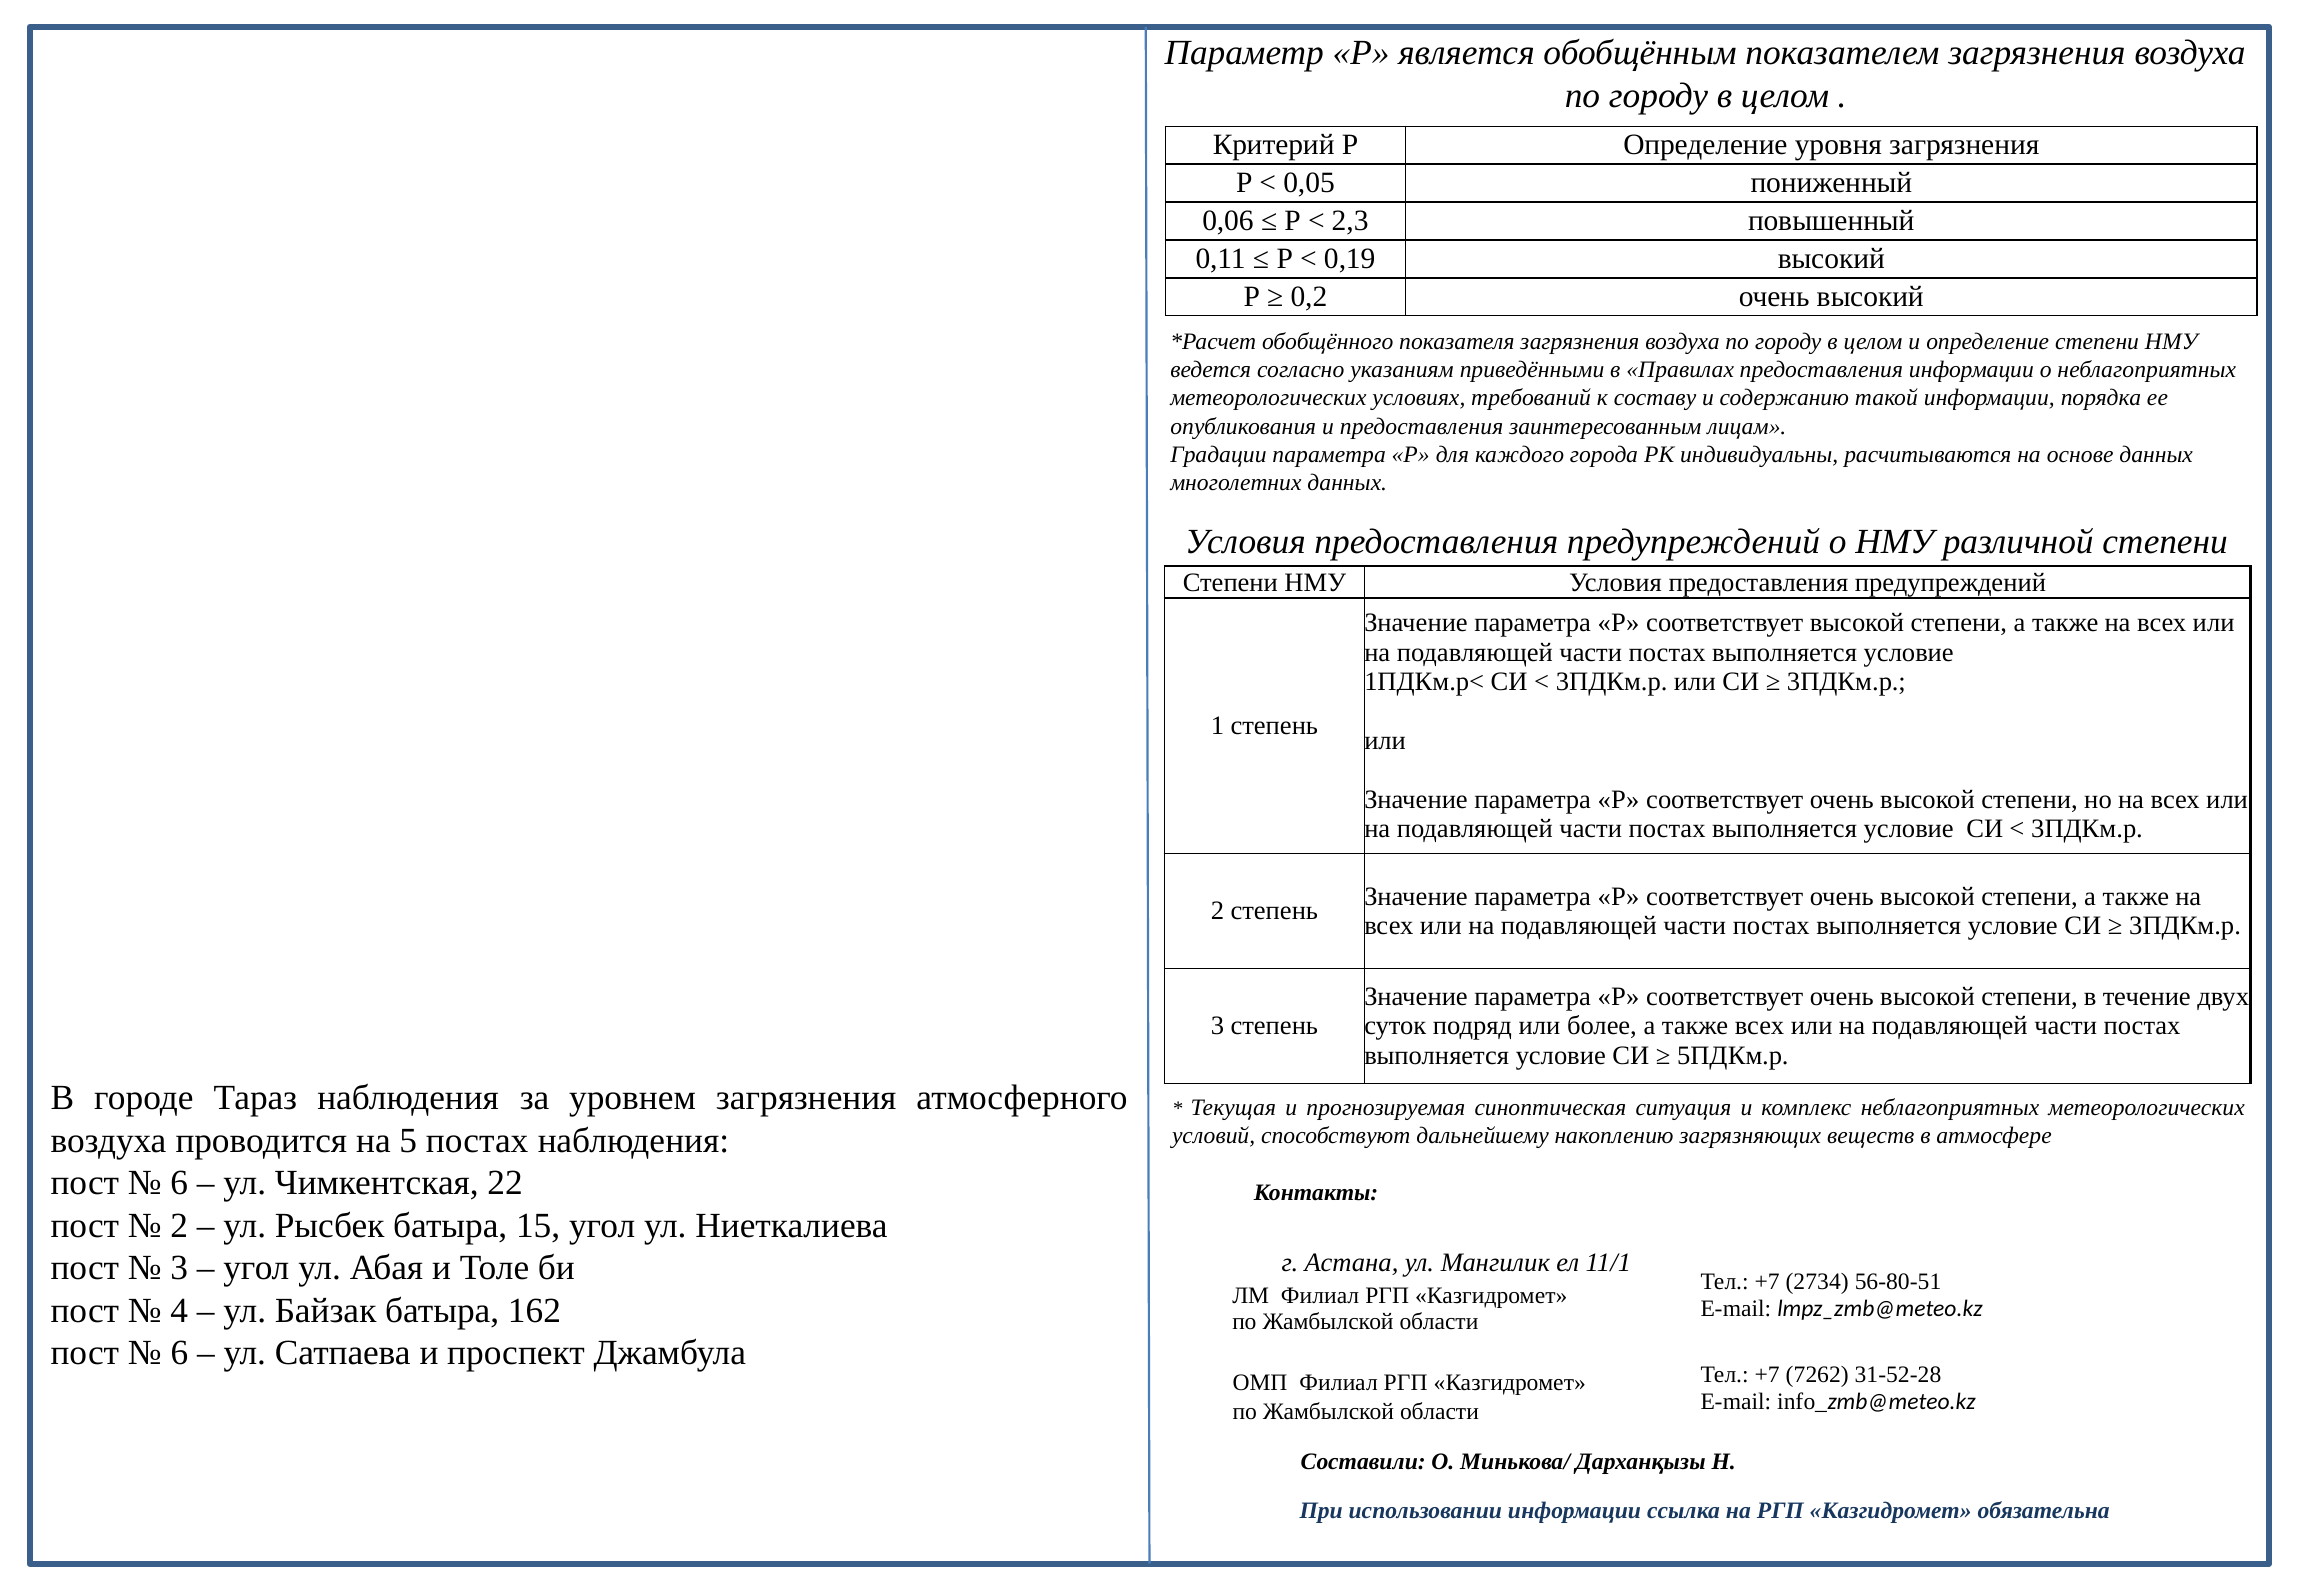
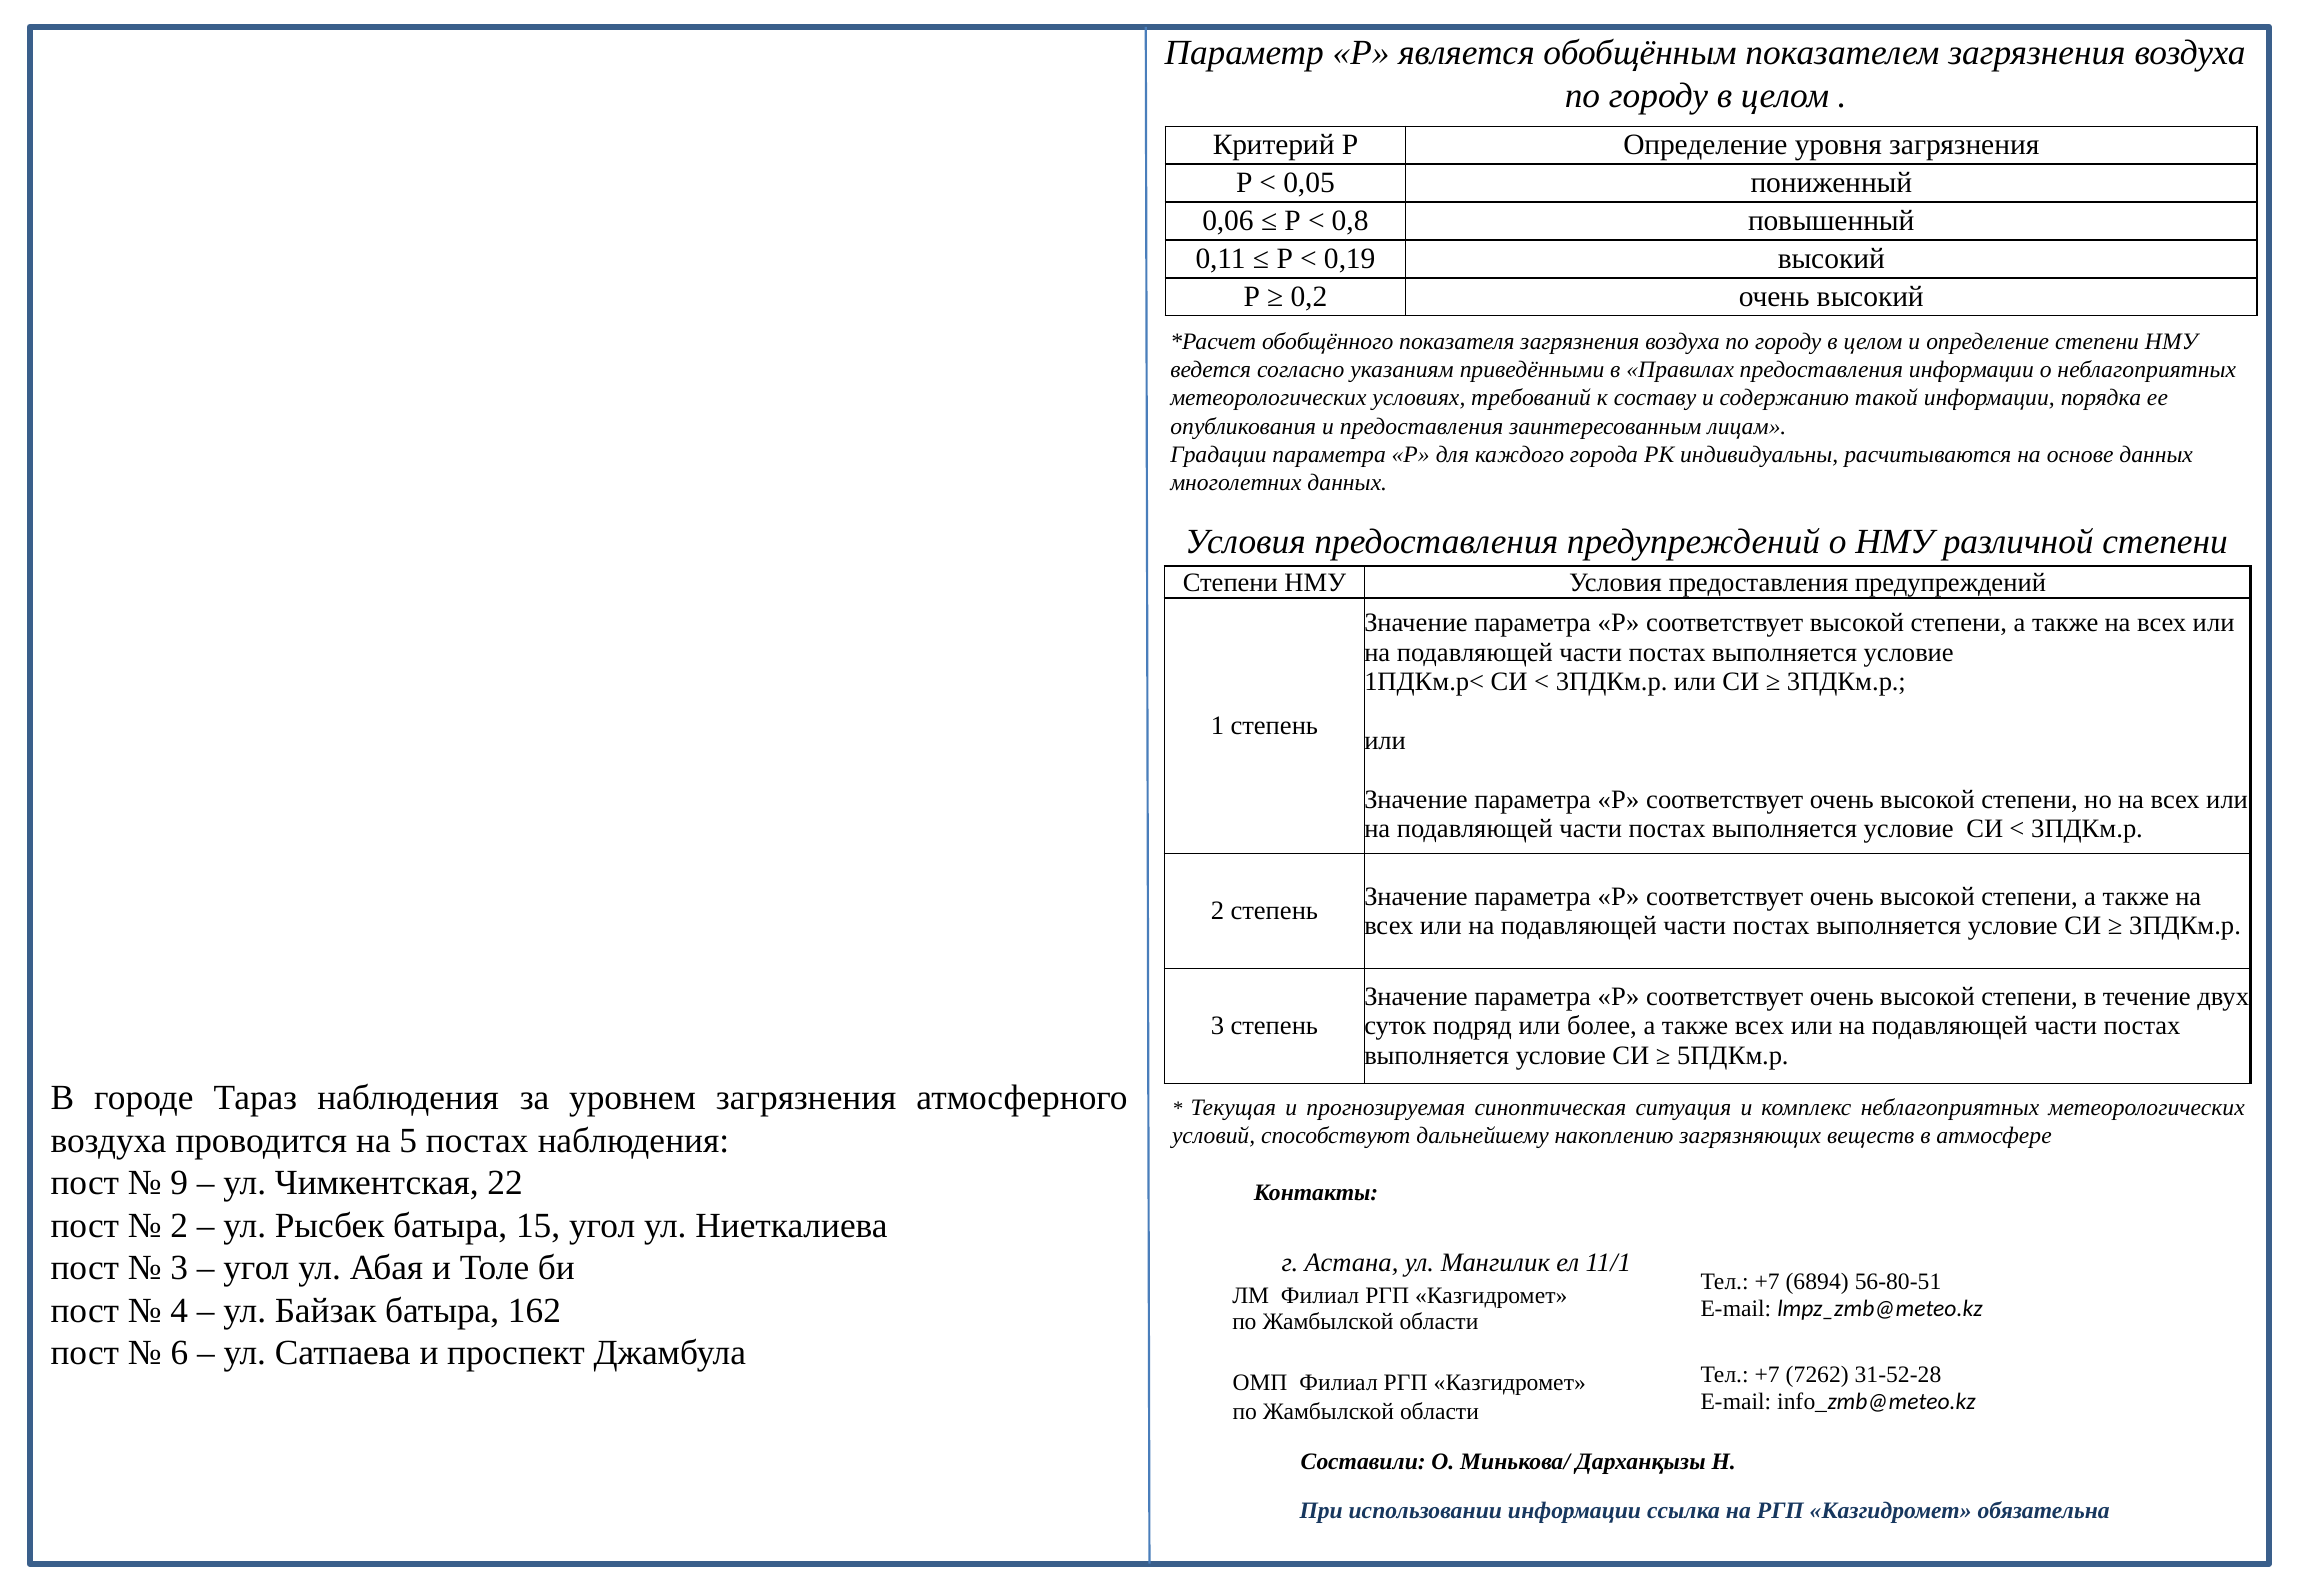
2,3: 2,3 -> 0,8
6 at (179, 1184): 6 -> 9
2734: 2734 -> 6894
